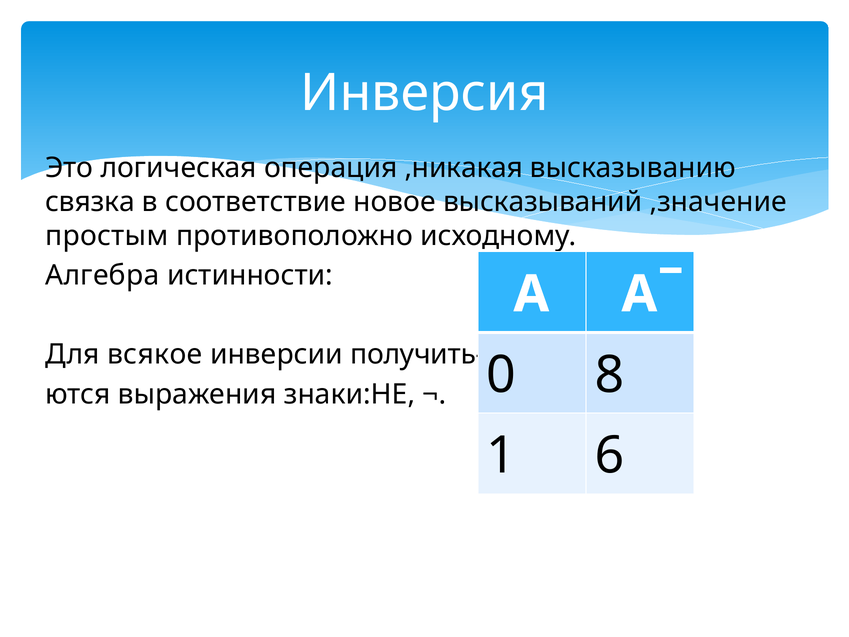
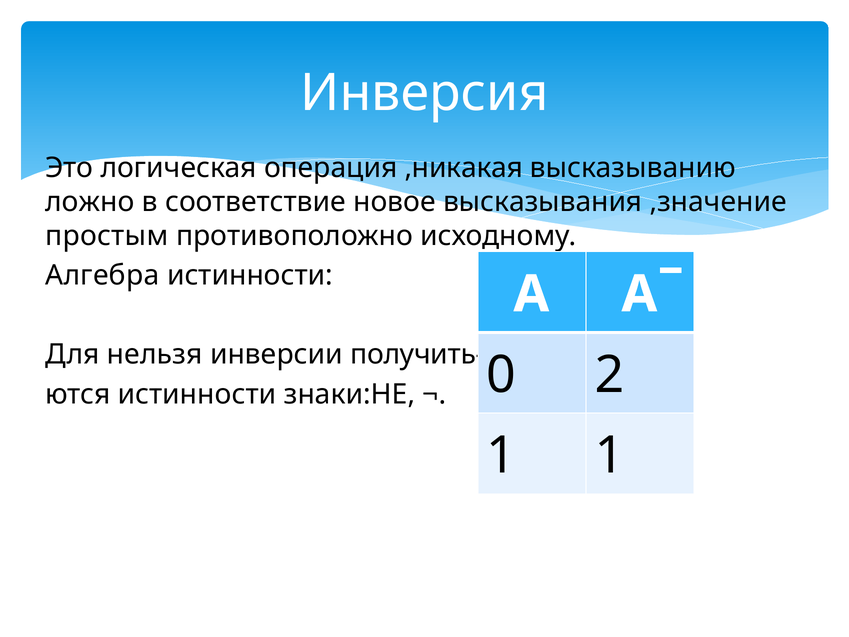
связка: связка -> ложно
высказываний: высказываний -> высказывания
всякое: всякое -> нельзя
8: 8 -> 2
ются выражения: выражения -> истинности
1 6: 6 -> 1
